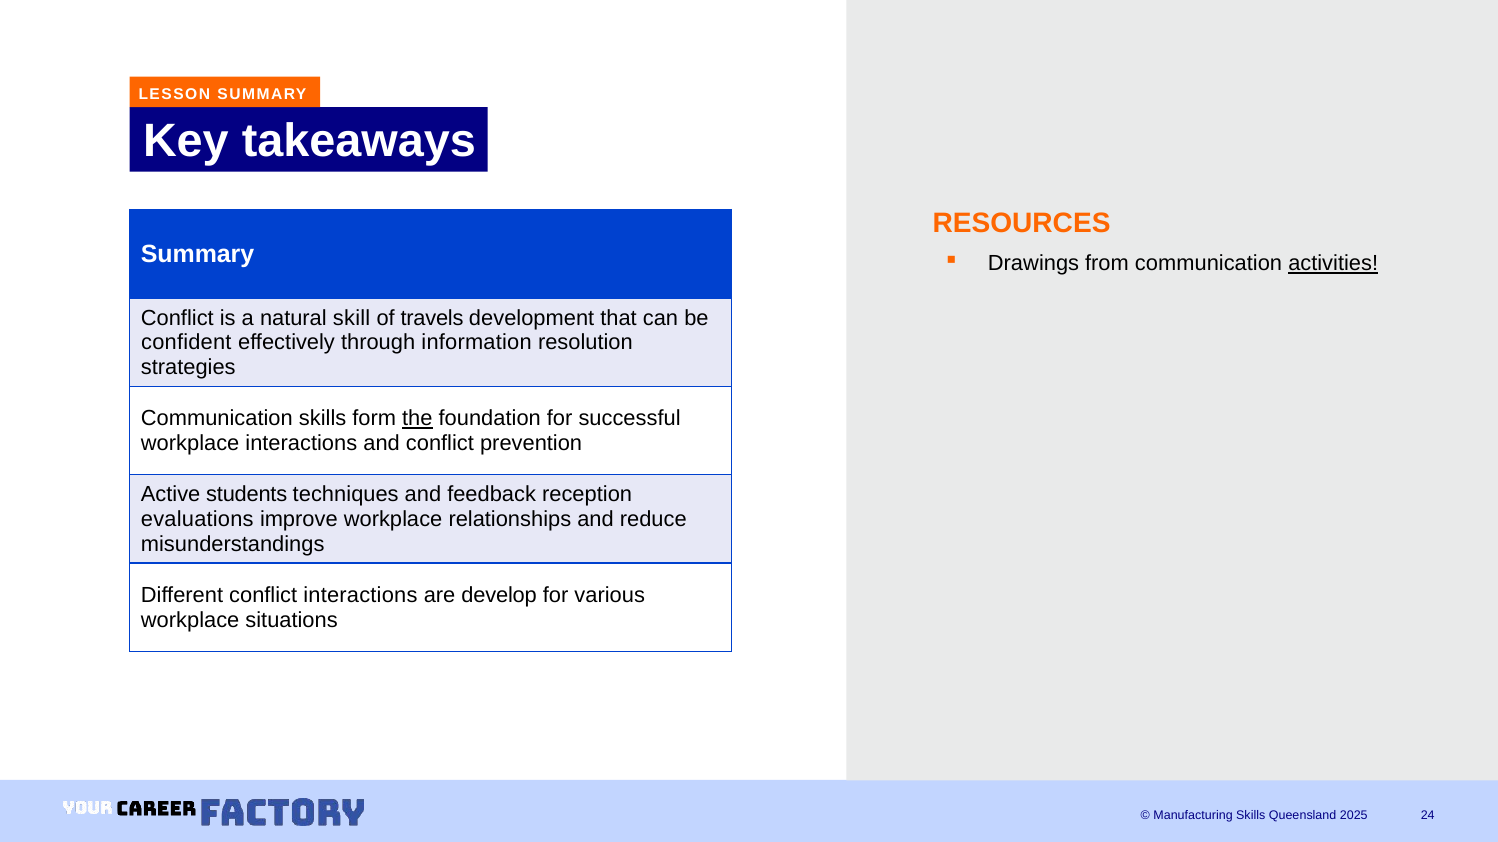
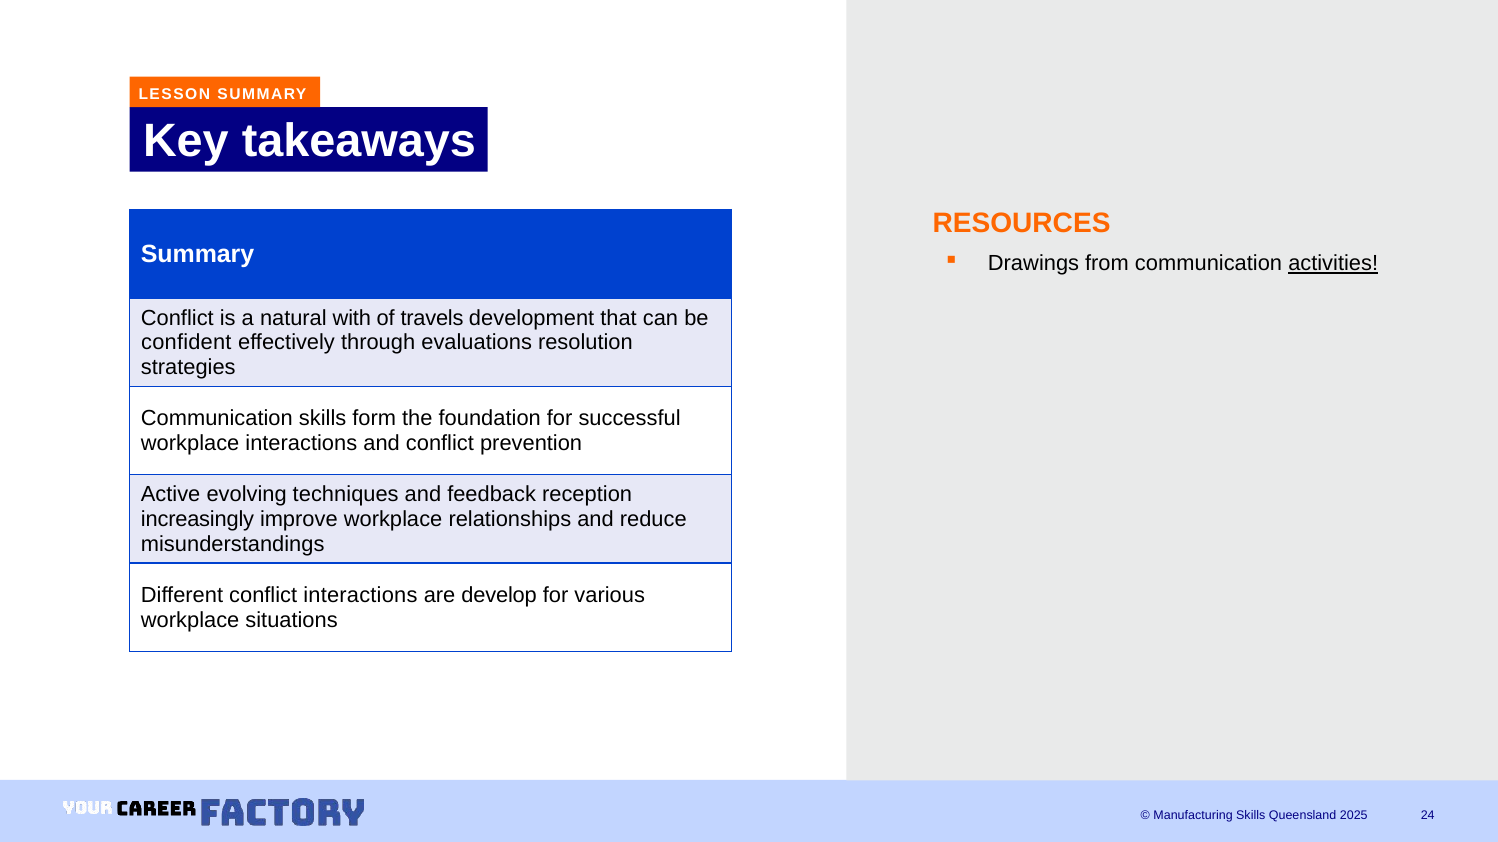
skill: skill -> with
information: information -> evaluations
the underline: present -> none
students: students -> evolving
evaluations: evaluations -> increasingly
